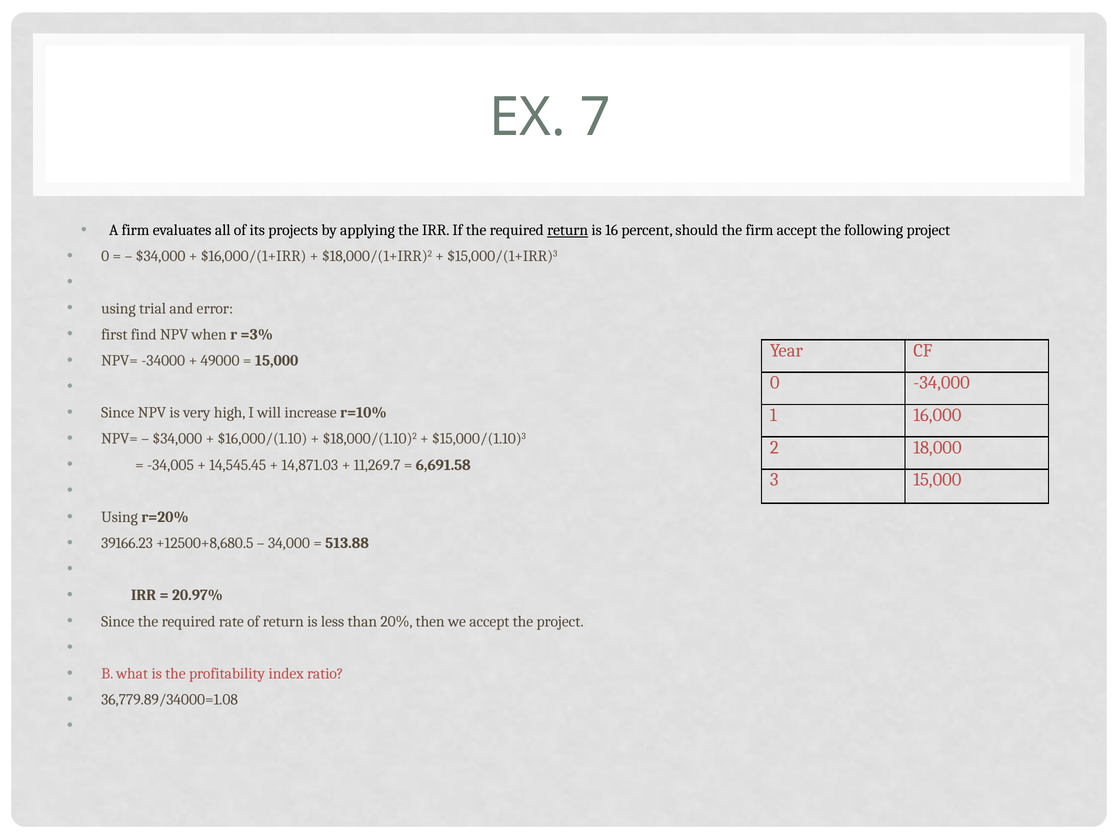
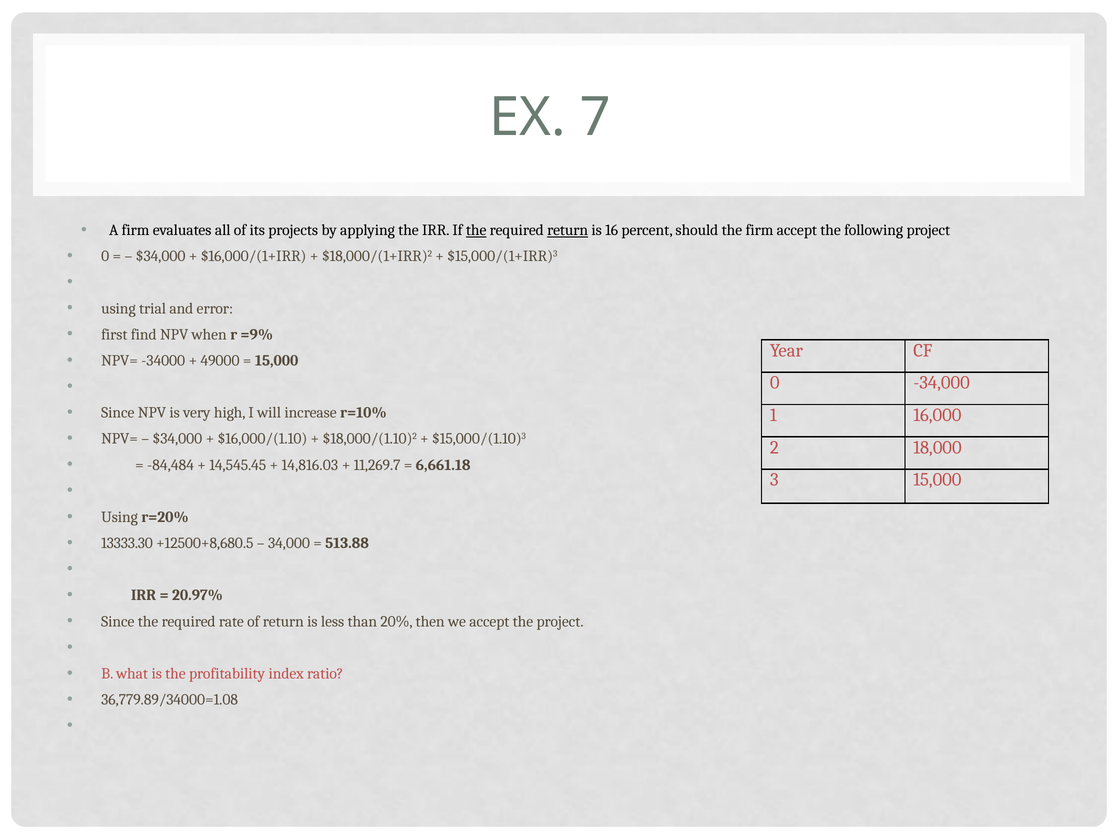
the at (476, 230) underline: none -> present
=3%: =3% -> =9%
-34,005: -34,005 -> -84,484
14,871.03: 14,871.03 -> 14,816.03
6,691.58: 6,691.58 -> 6,661.18
39166.23: 39166.23 -> 13333.30
